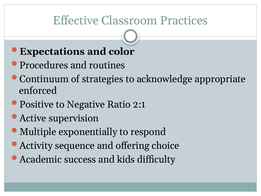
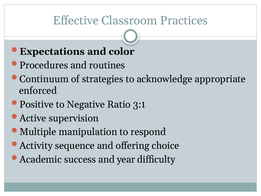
2:1: 2:1 -> 3:1
exponentially: exponentially -> manipulation
kids: kids -> year
